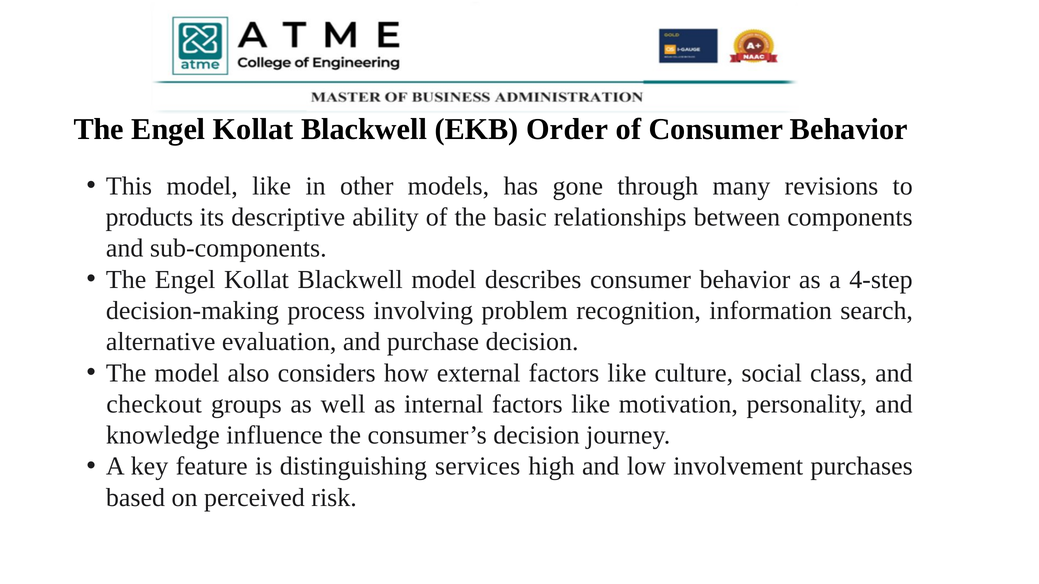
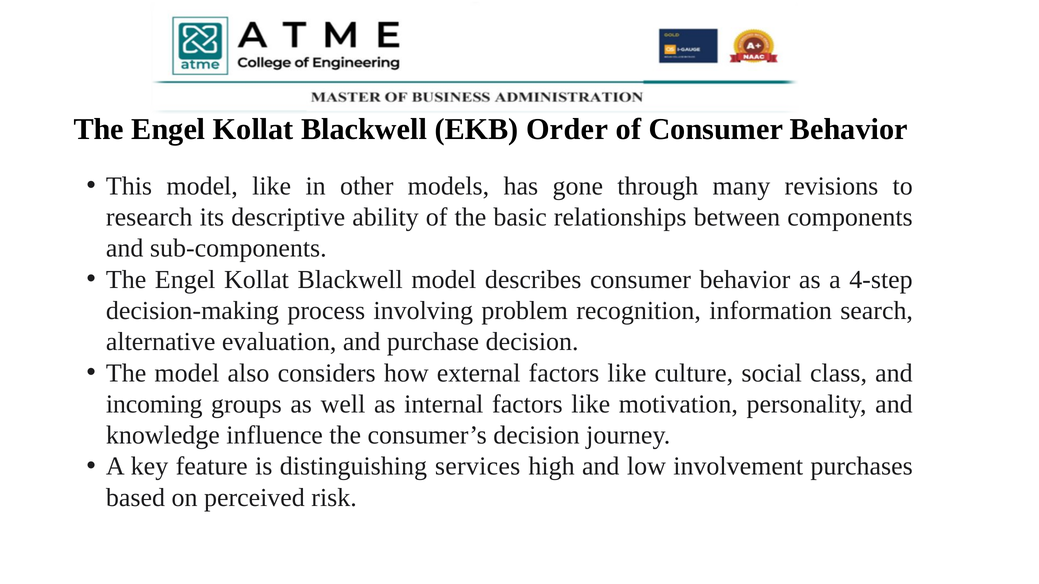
products: products -> research
checkout: checkout -> incoming
